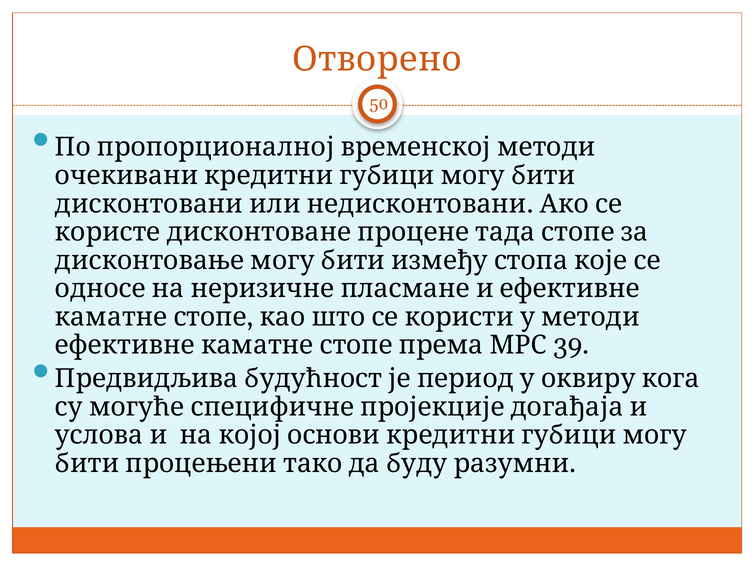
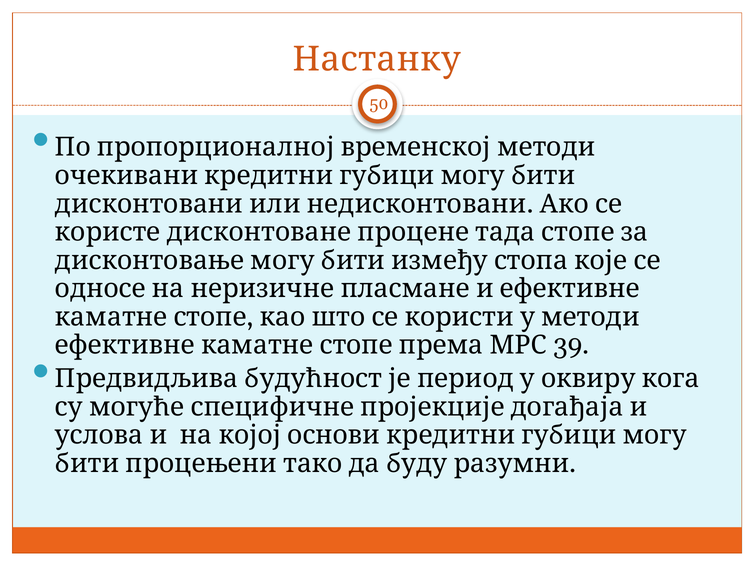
Отворено: Отворено -> Настанку
